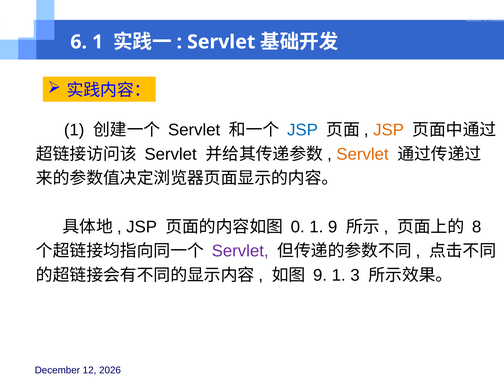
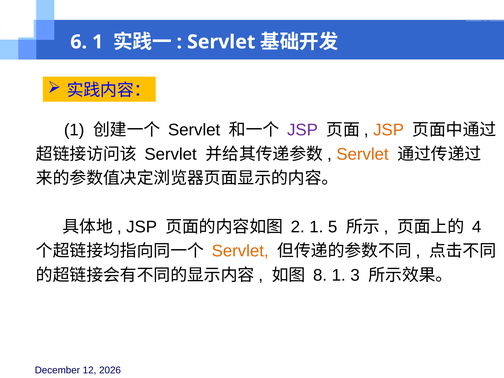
JSP at (302, 130) colour: blue -> purple
0: 0 -> 2
1 9: 9 -> 5
8: 8 -> 4
Servlet at (240, 251) colour: purple -> orange
9 at (320, 275): 9 -> 8
